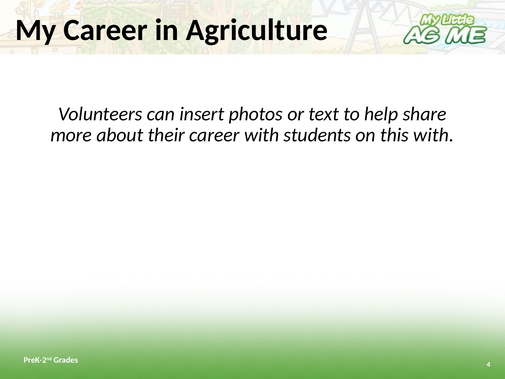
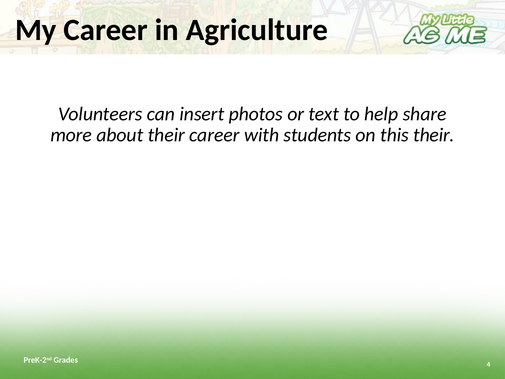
this with: with -> their
